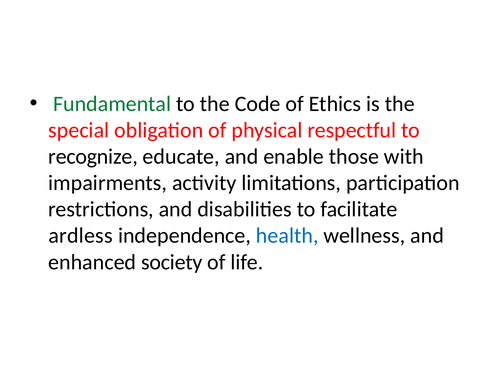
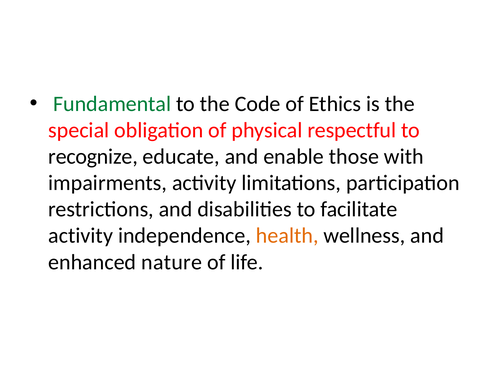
ardless at (81, 236): ardless -> activity
health colour: blue -> orange
society: society -> nature
